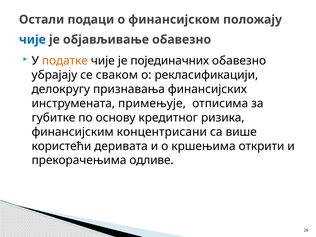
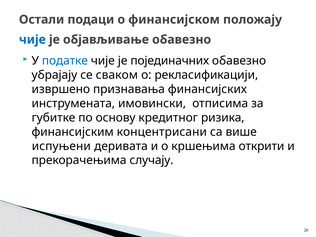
податке colour: orange -> blue
делокругу: делокругу -> извршено
примењује: примењује -> имовински
користећи: користећи -> испуњени
одливе: одливе -> случају
